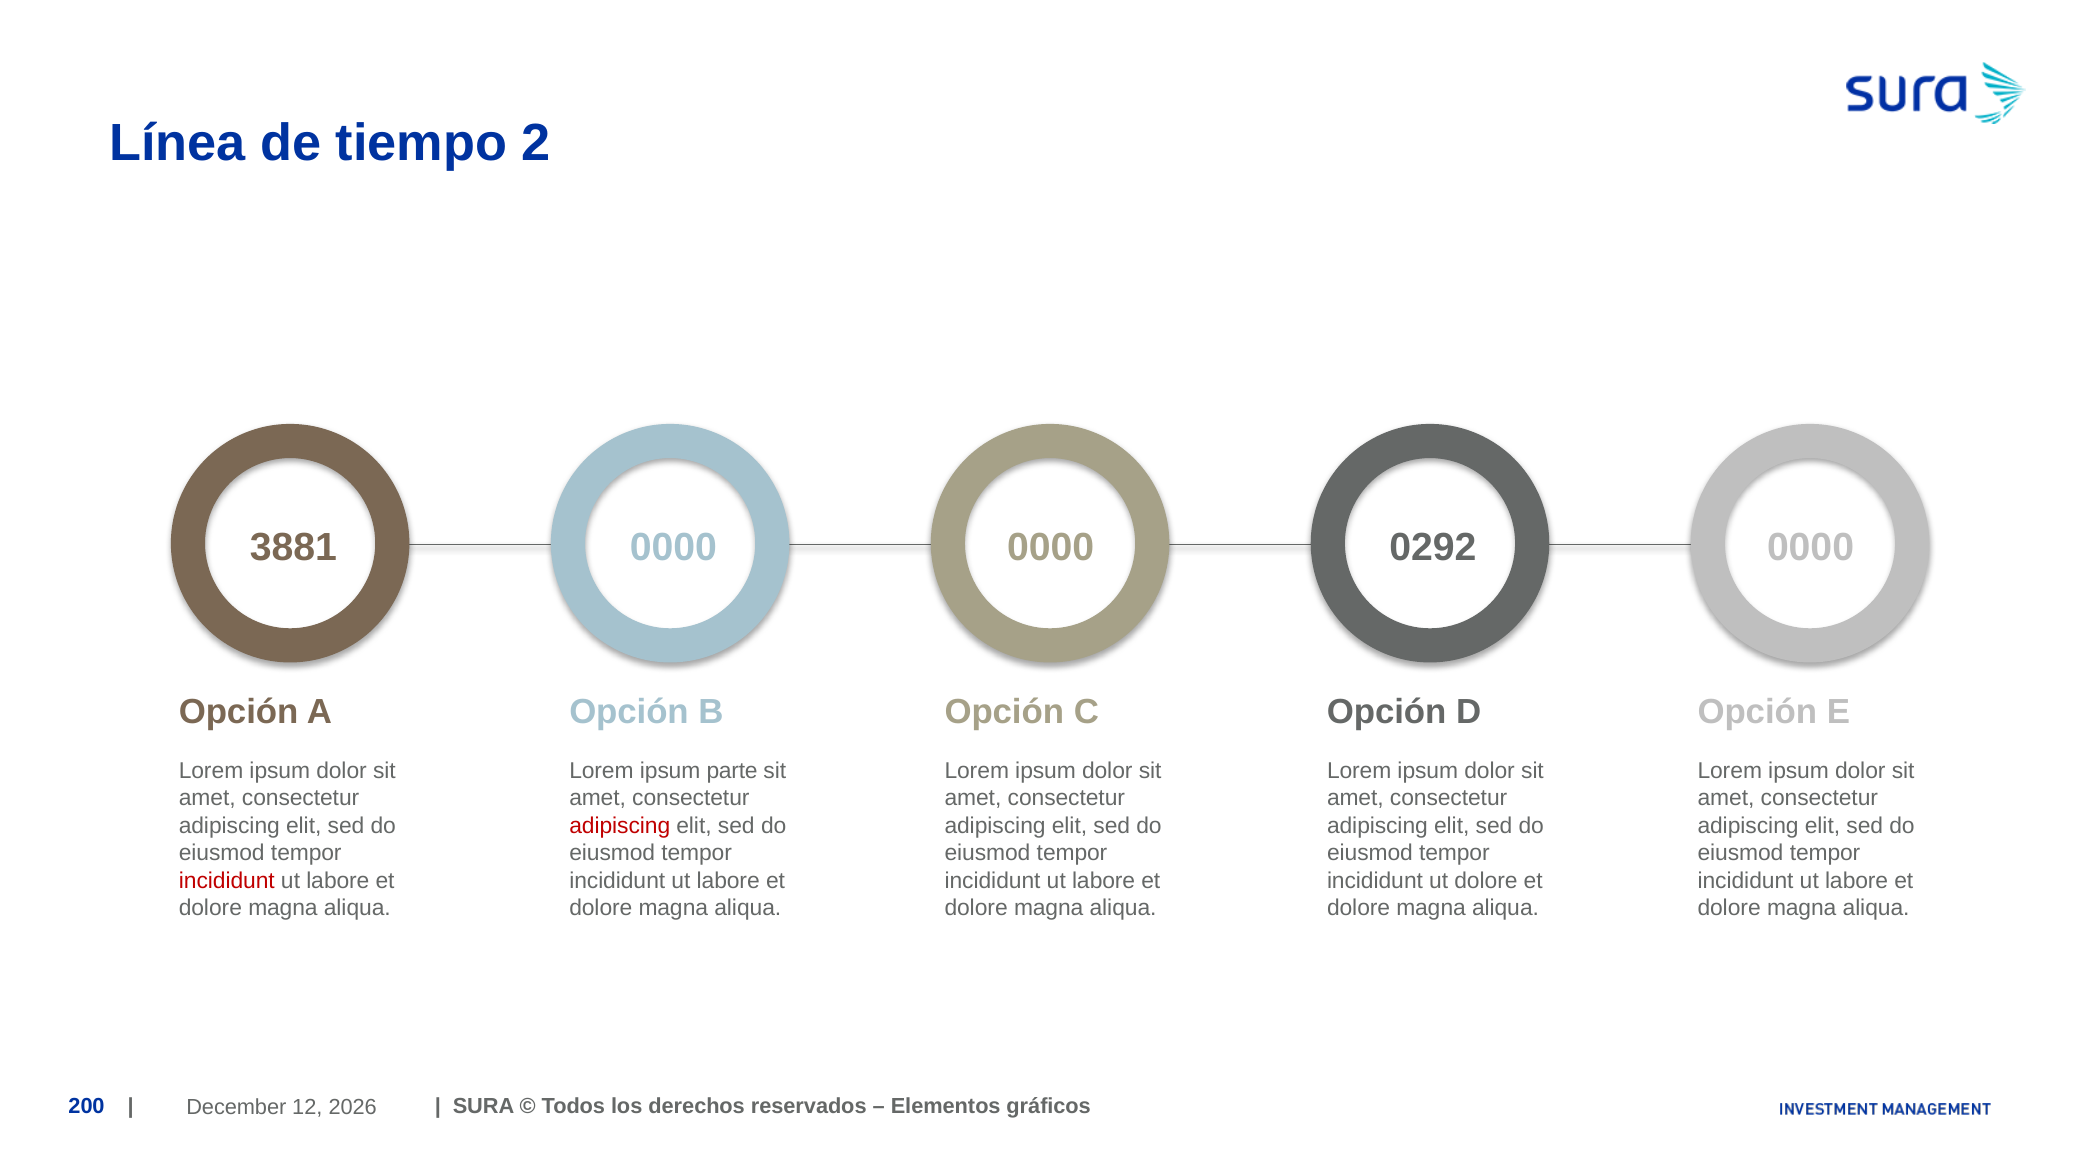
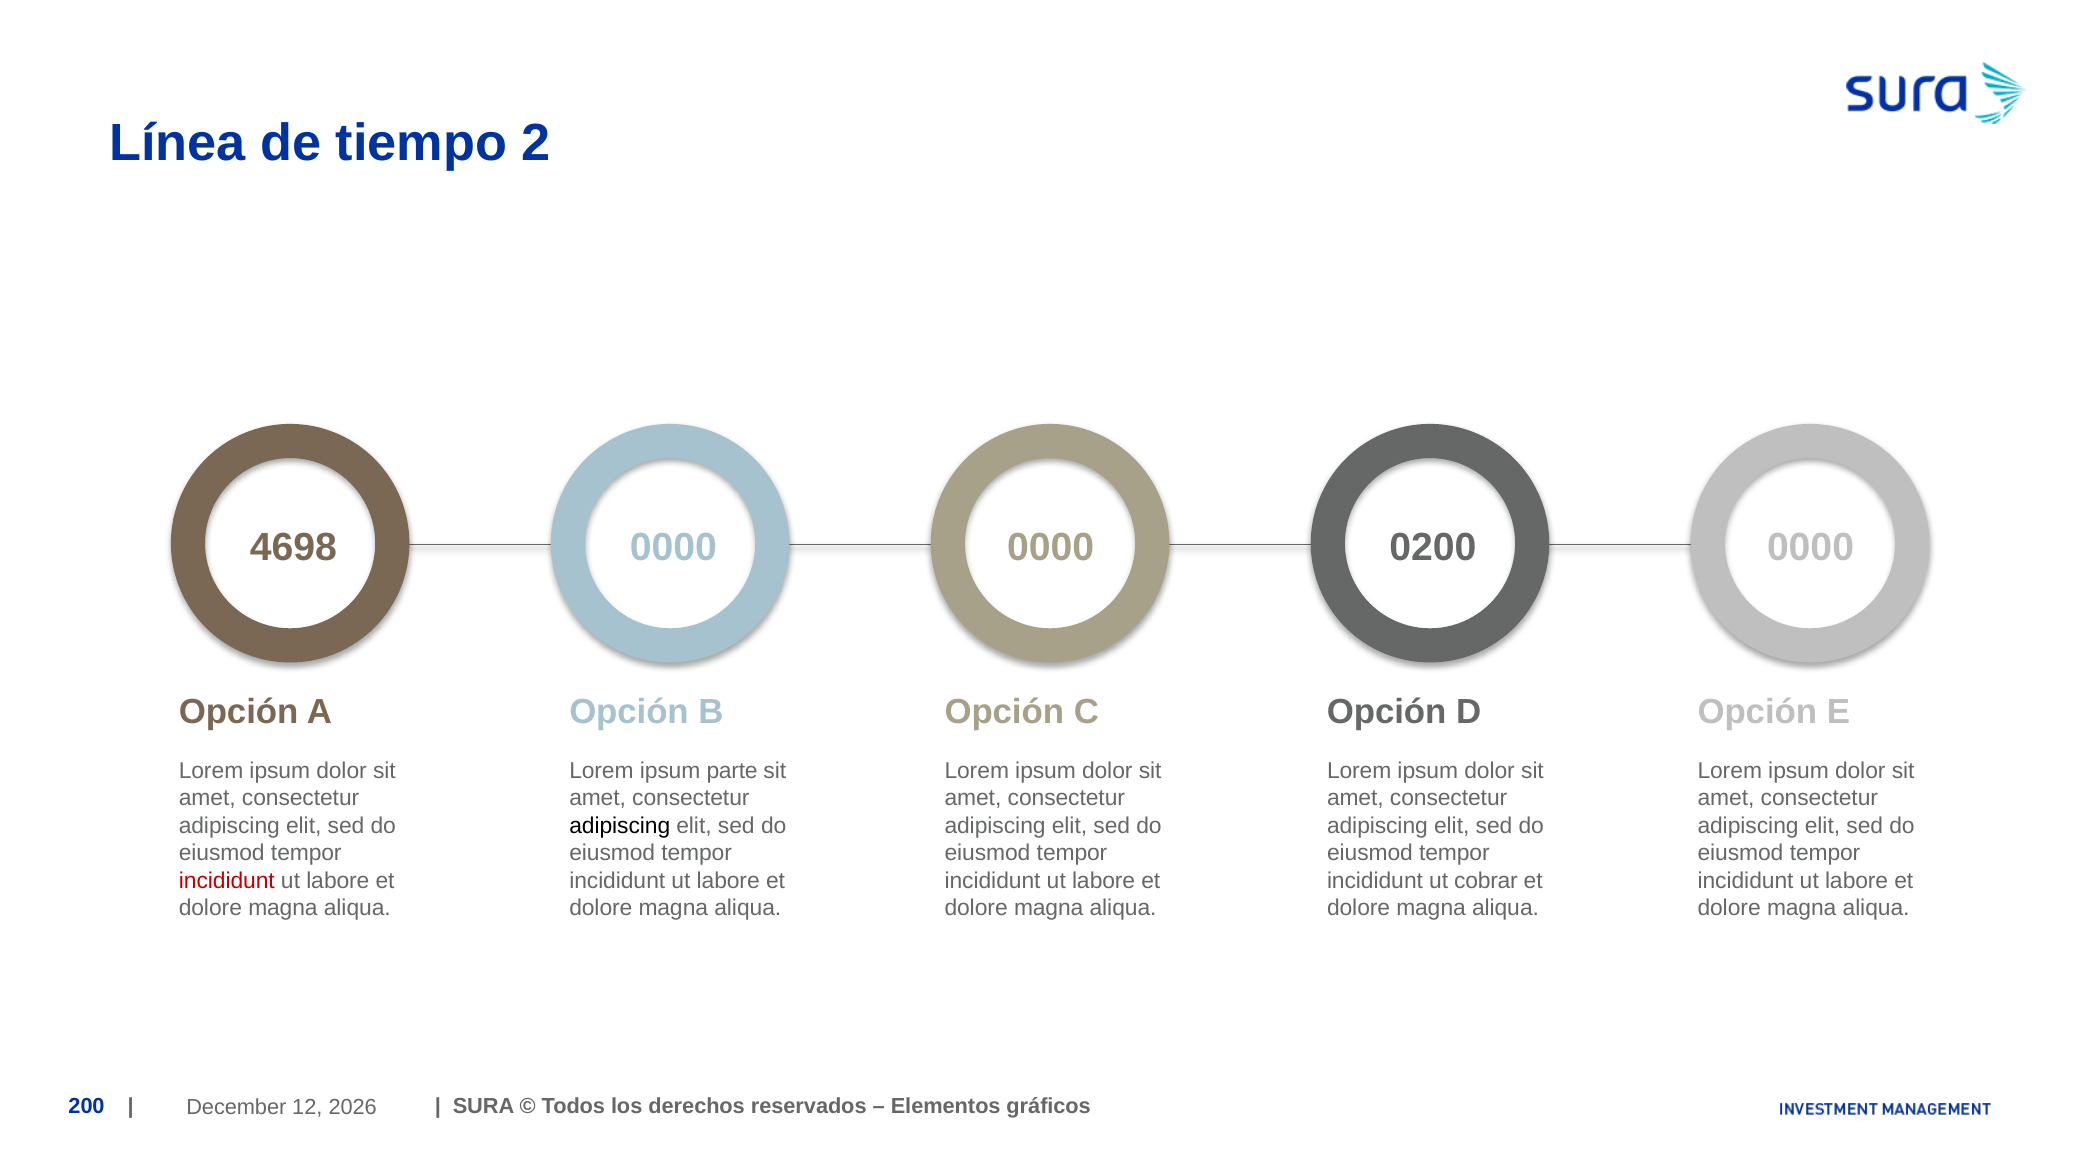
3881: 3881 -> 4698
0292: 0292 -> 0200
adipiscing at (620, 826) colour: red -> black
ut dolore: dolore -> cobrar
